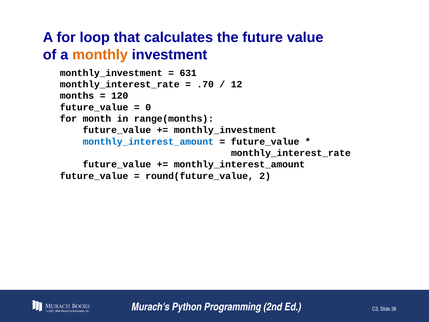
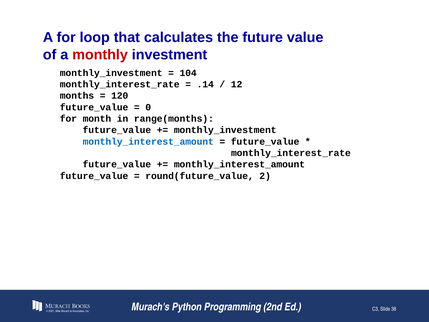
monthly colour: orange -> red
631: 631 -> 104
.70: .70 -> .14
